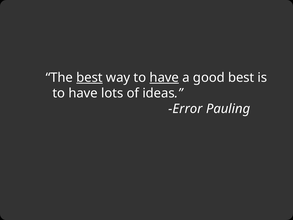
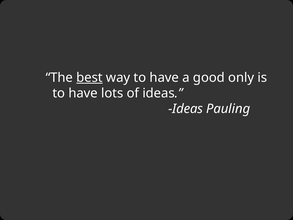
have at (164, 78) underline: present -> none
good best: best -> only
Error at (185, 109): Error -> Ideas
